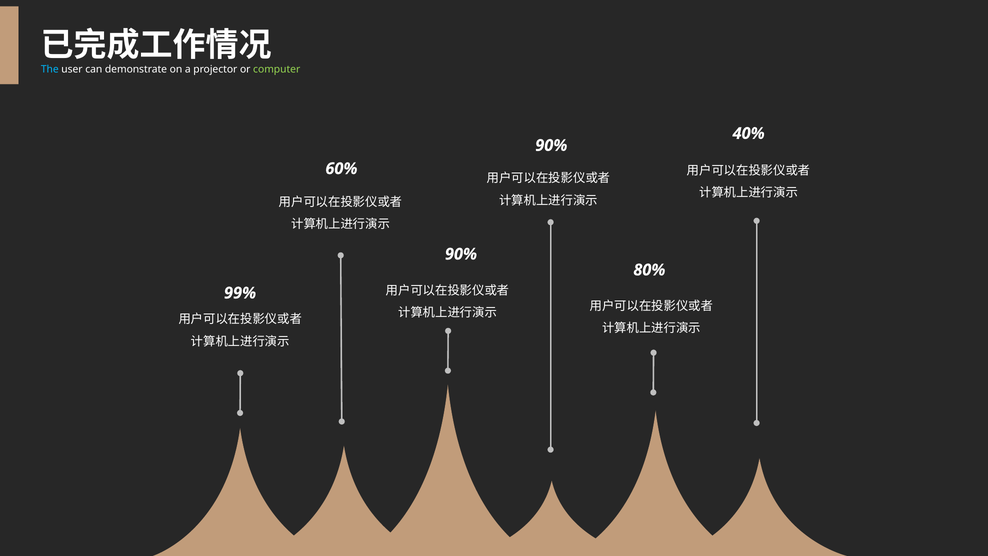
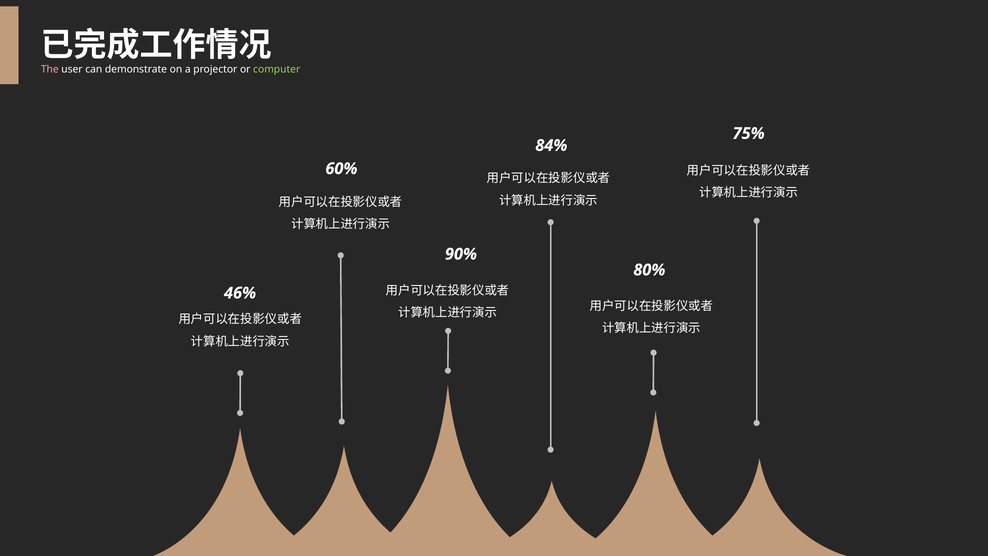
The colour: light blue -> pink
40%: 40% -> 75%
90% at (551, 145): 90% -> 84%
99%: 99% -> 46%
